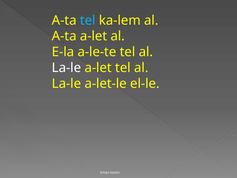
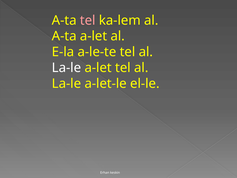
tel at (88, 20) colour: light blue -> pink
